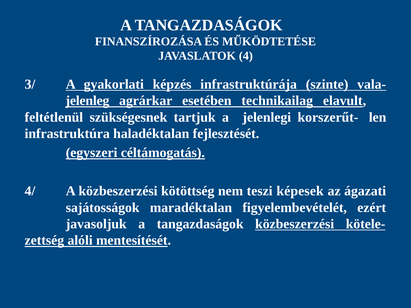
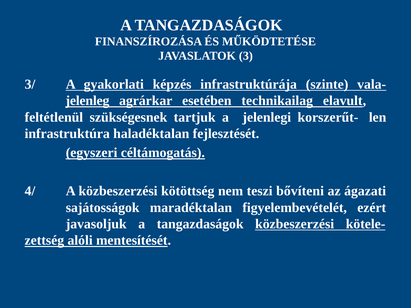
4: 4 -> 3
képesek: képesek -> bővíteni
